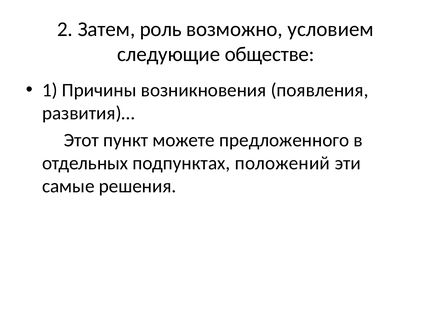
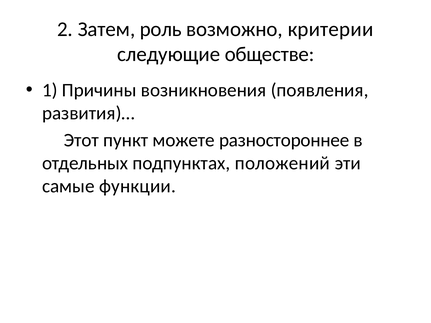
условием: условием -> критерии
предложенного: предложенного -> разностороннее
решения: решения -> функции
